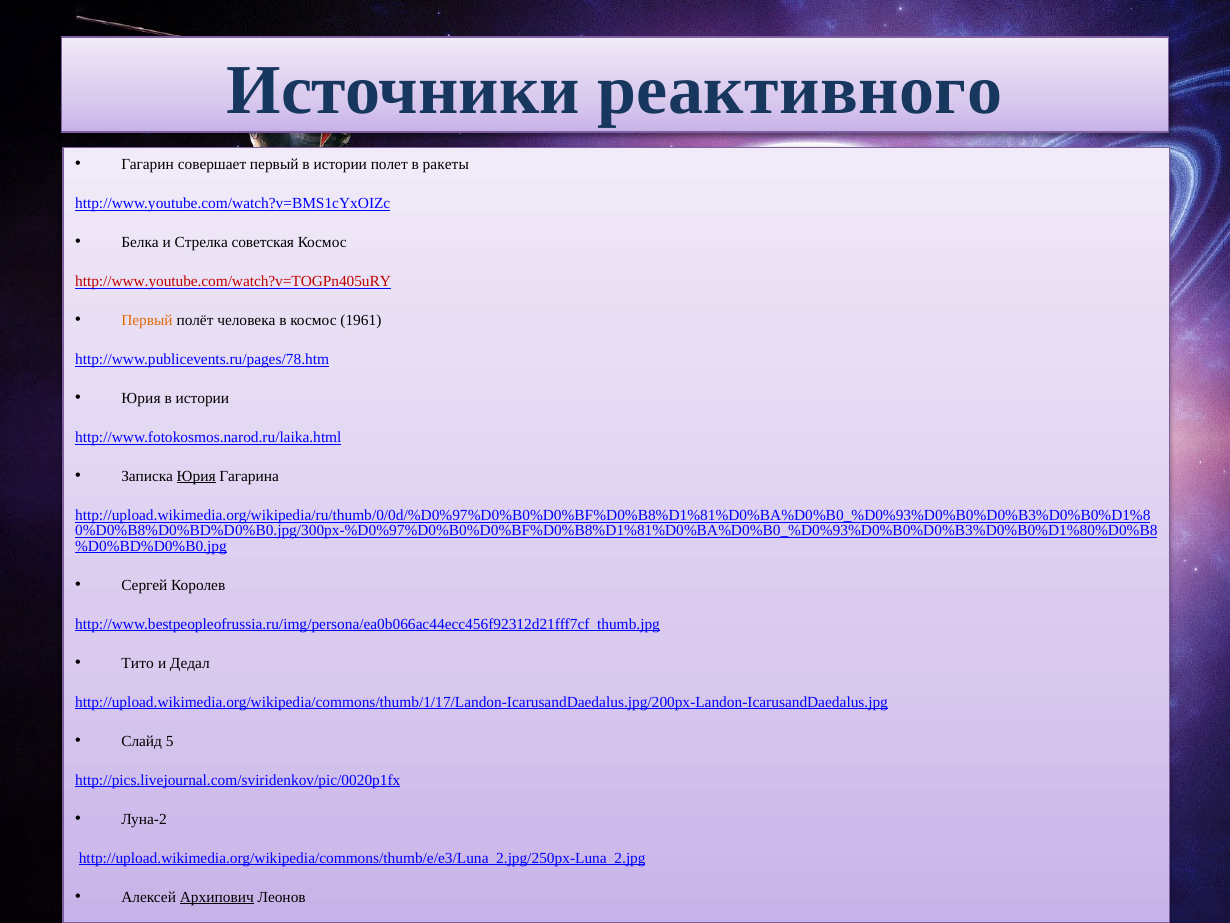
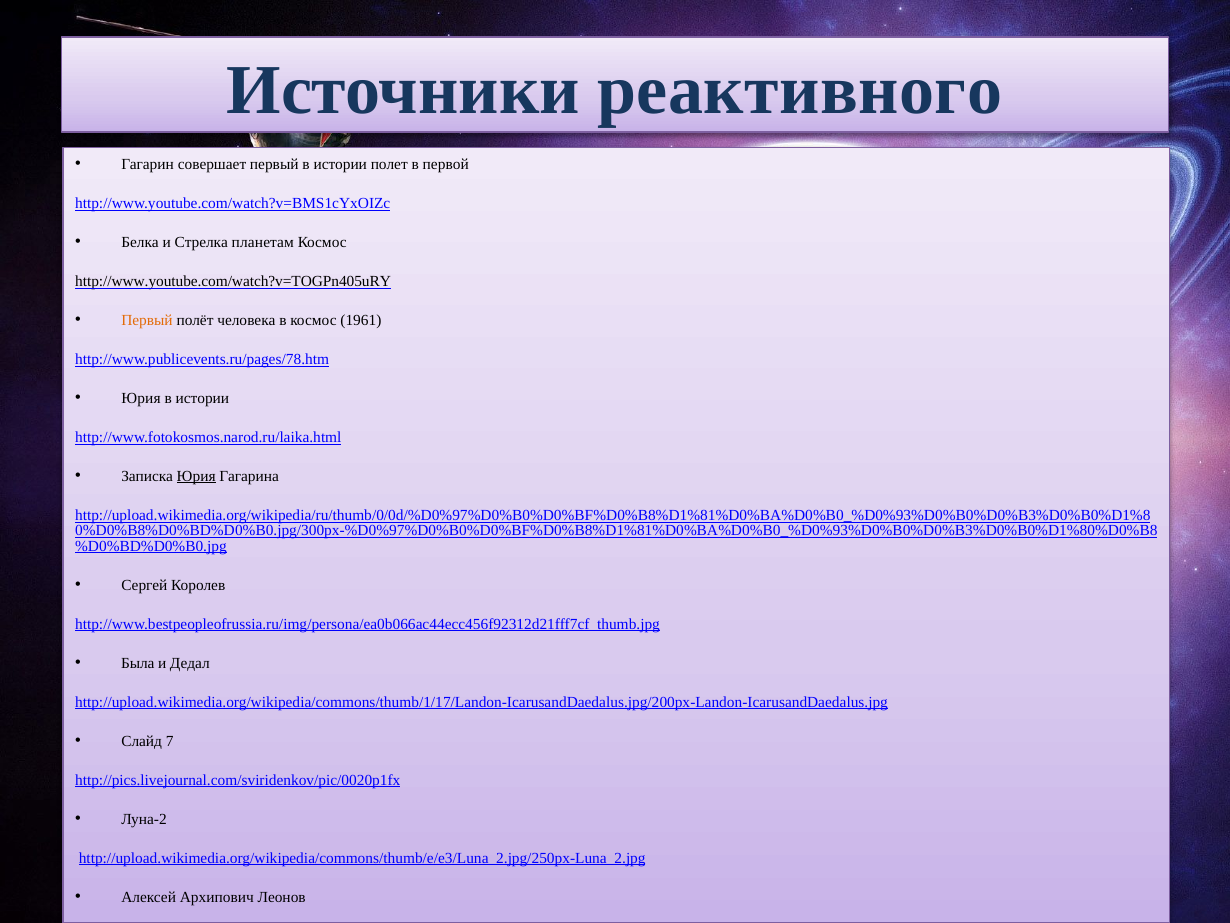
ракеты: ракеты -> первой
советская: советская -> планетам
http://www.youtube.com/watch?v=TOGPn405uRY colour: red -> black
Тито: Тито -> Была
5: 5 -> 7
Архипович underline: present -> none
